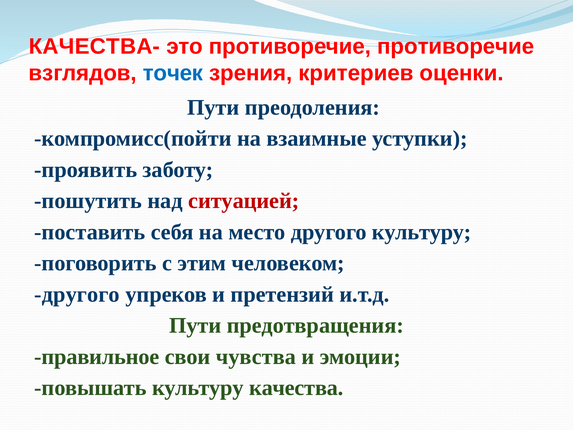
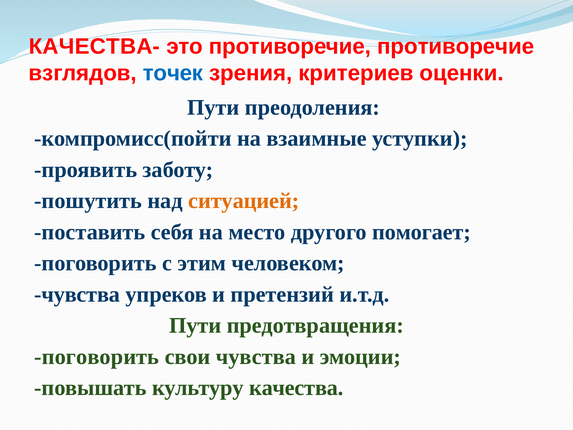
ситуацией colour: red -> orange
другого культуру: культуру -> помогает
другого at (77, 294): другого -> чувства
правильное at (97, 356): правильное -> поговорить
